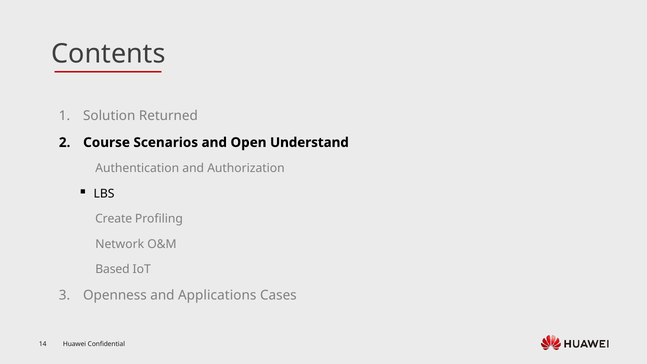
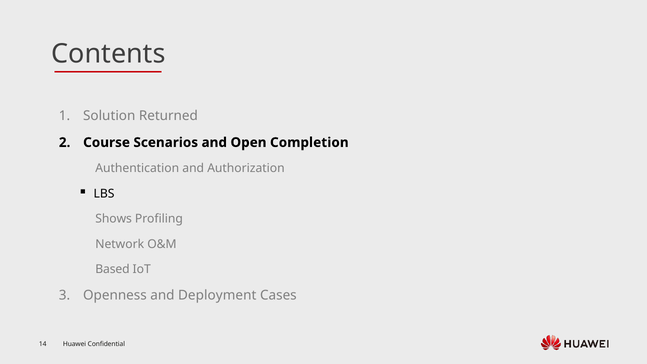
Understand: Understand -> Completion
Create: Create -> Shows
Applications: Applications -> Deployment
